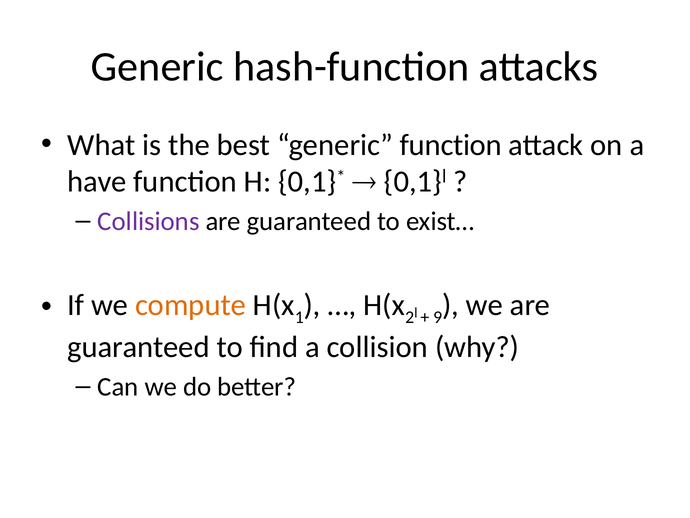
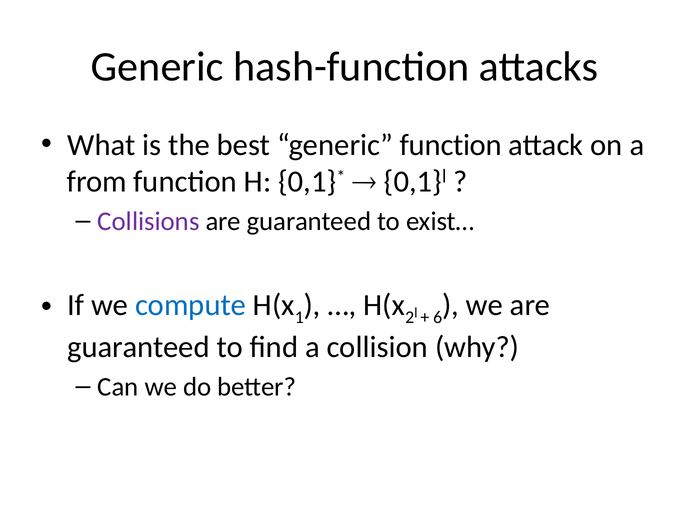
have: have -> from
compute colour: orange -> blue
9: 9 -> 6
